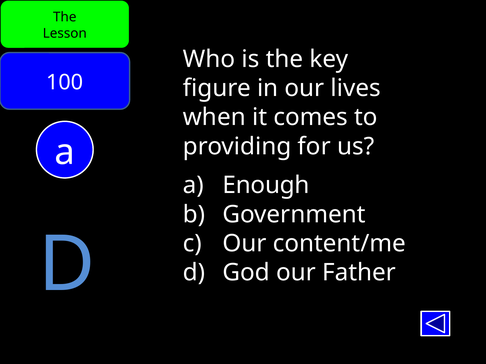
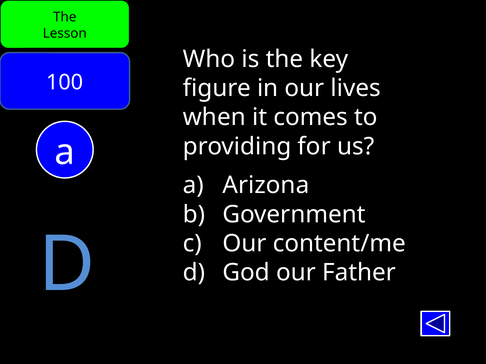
Enough: Enough -> Arizona
